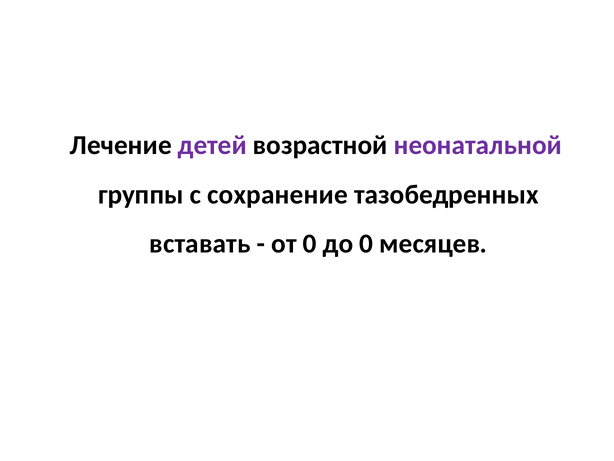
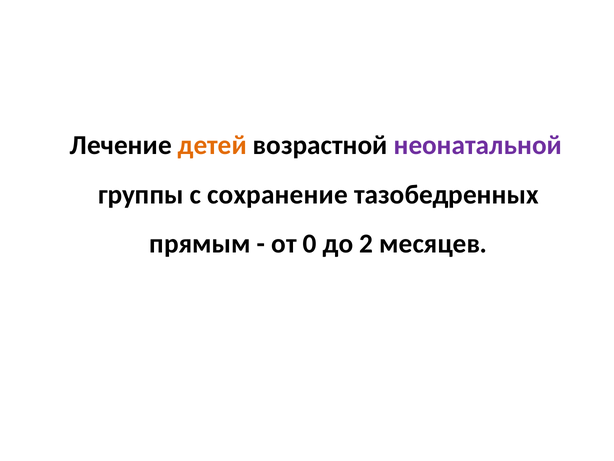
детей colour: purple -> orange
вставать: вставать -> прямым
до 0: 0 -> 2
